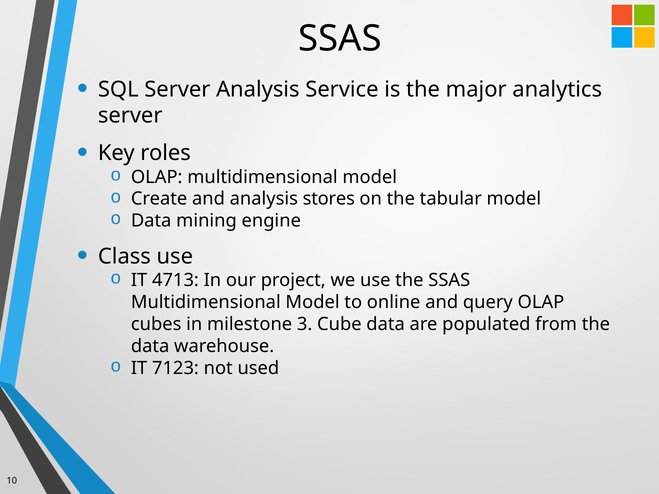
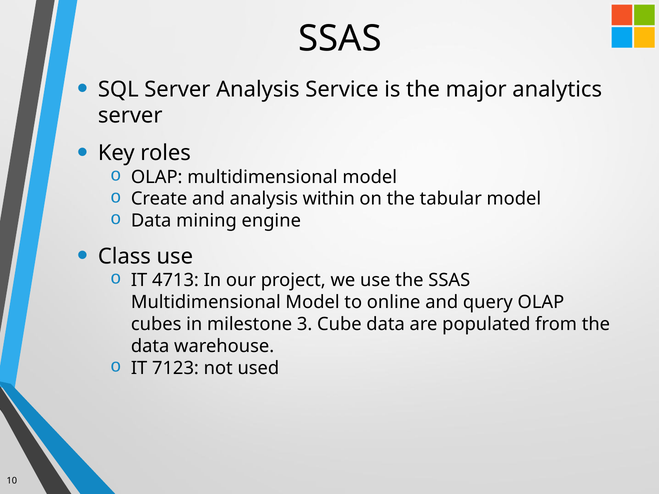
stores: stores -> within
